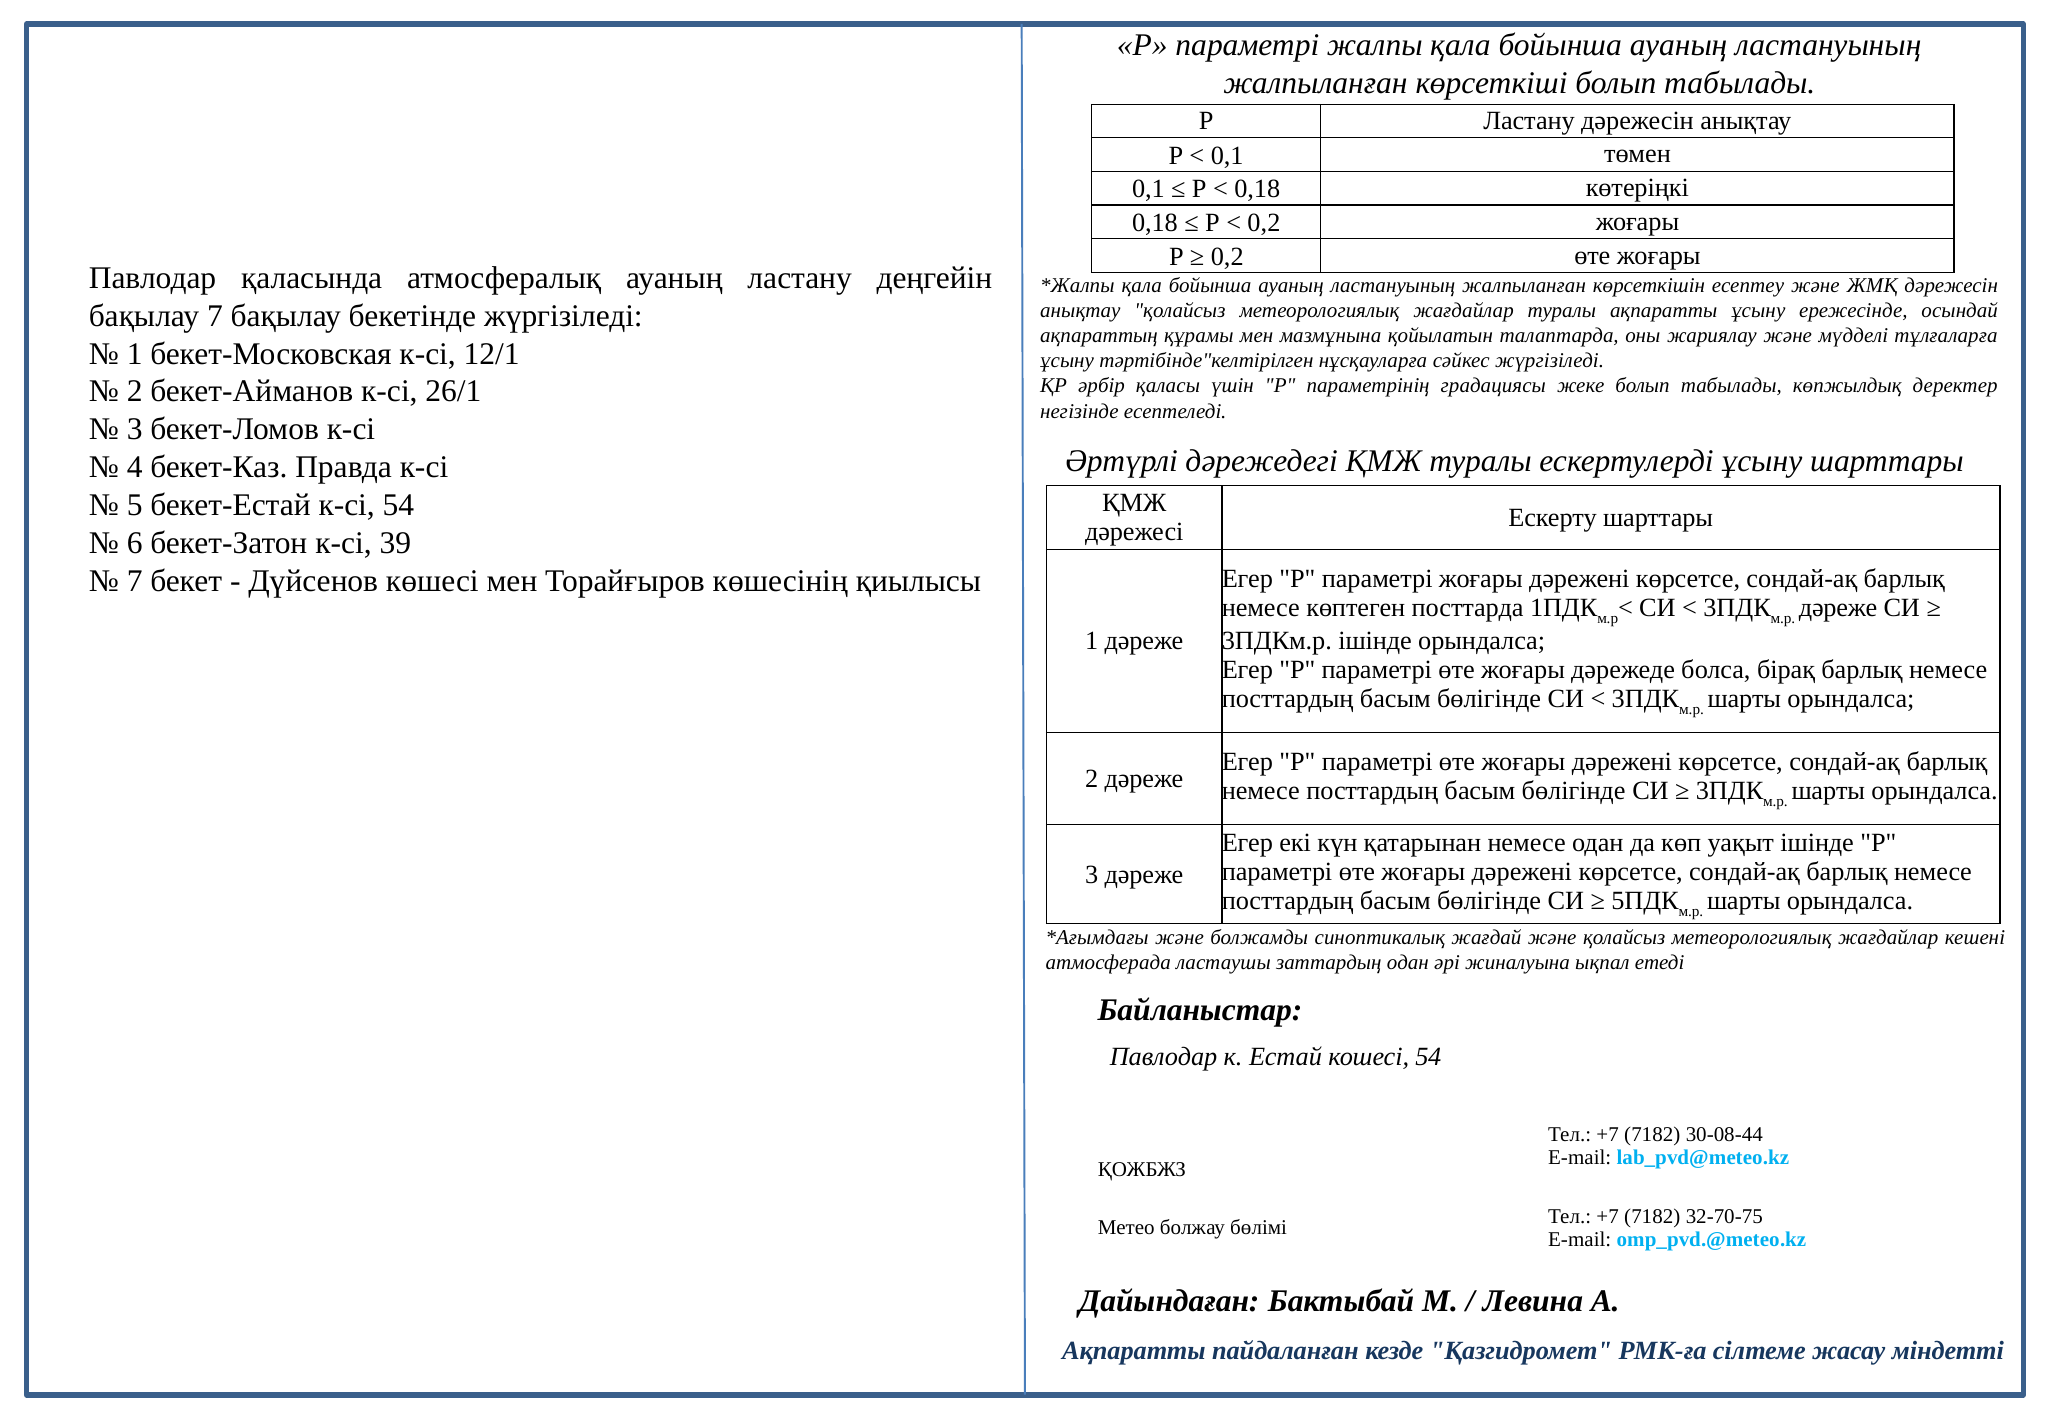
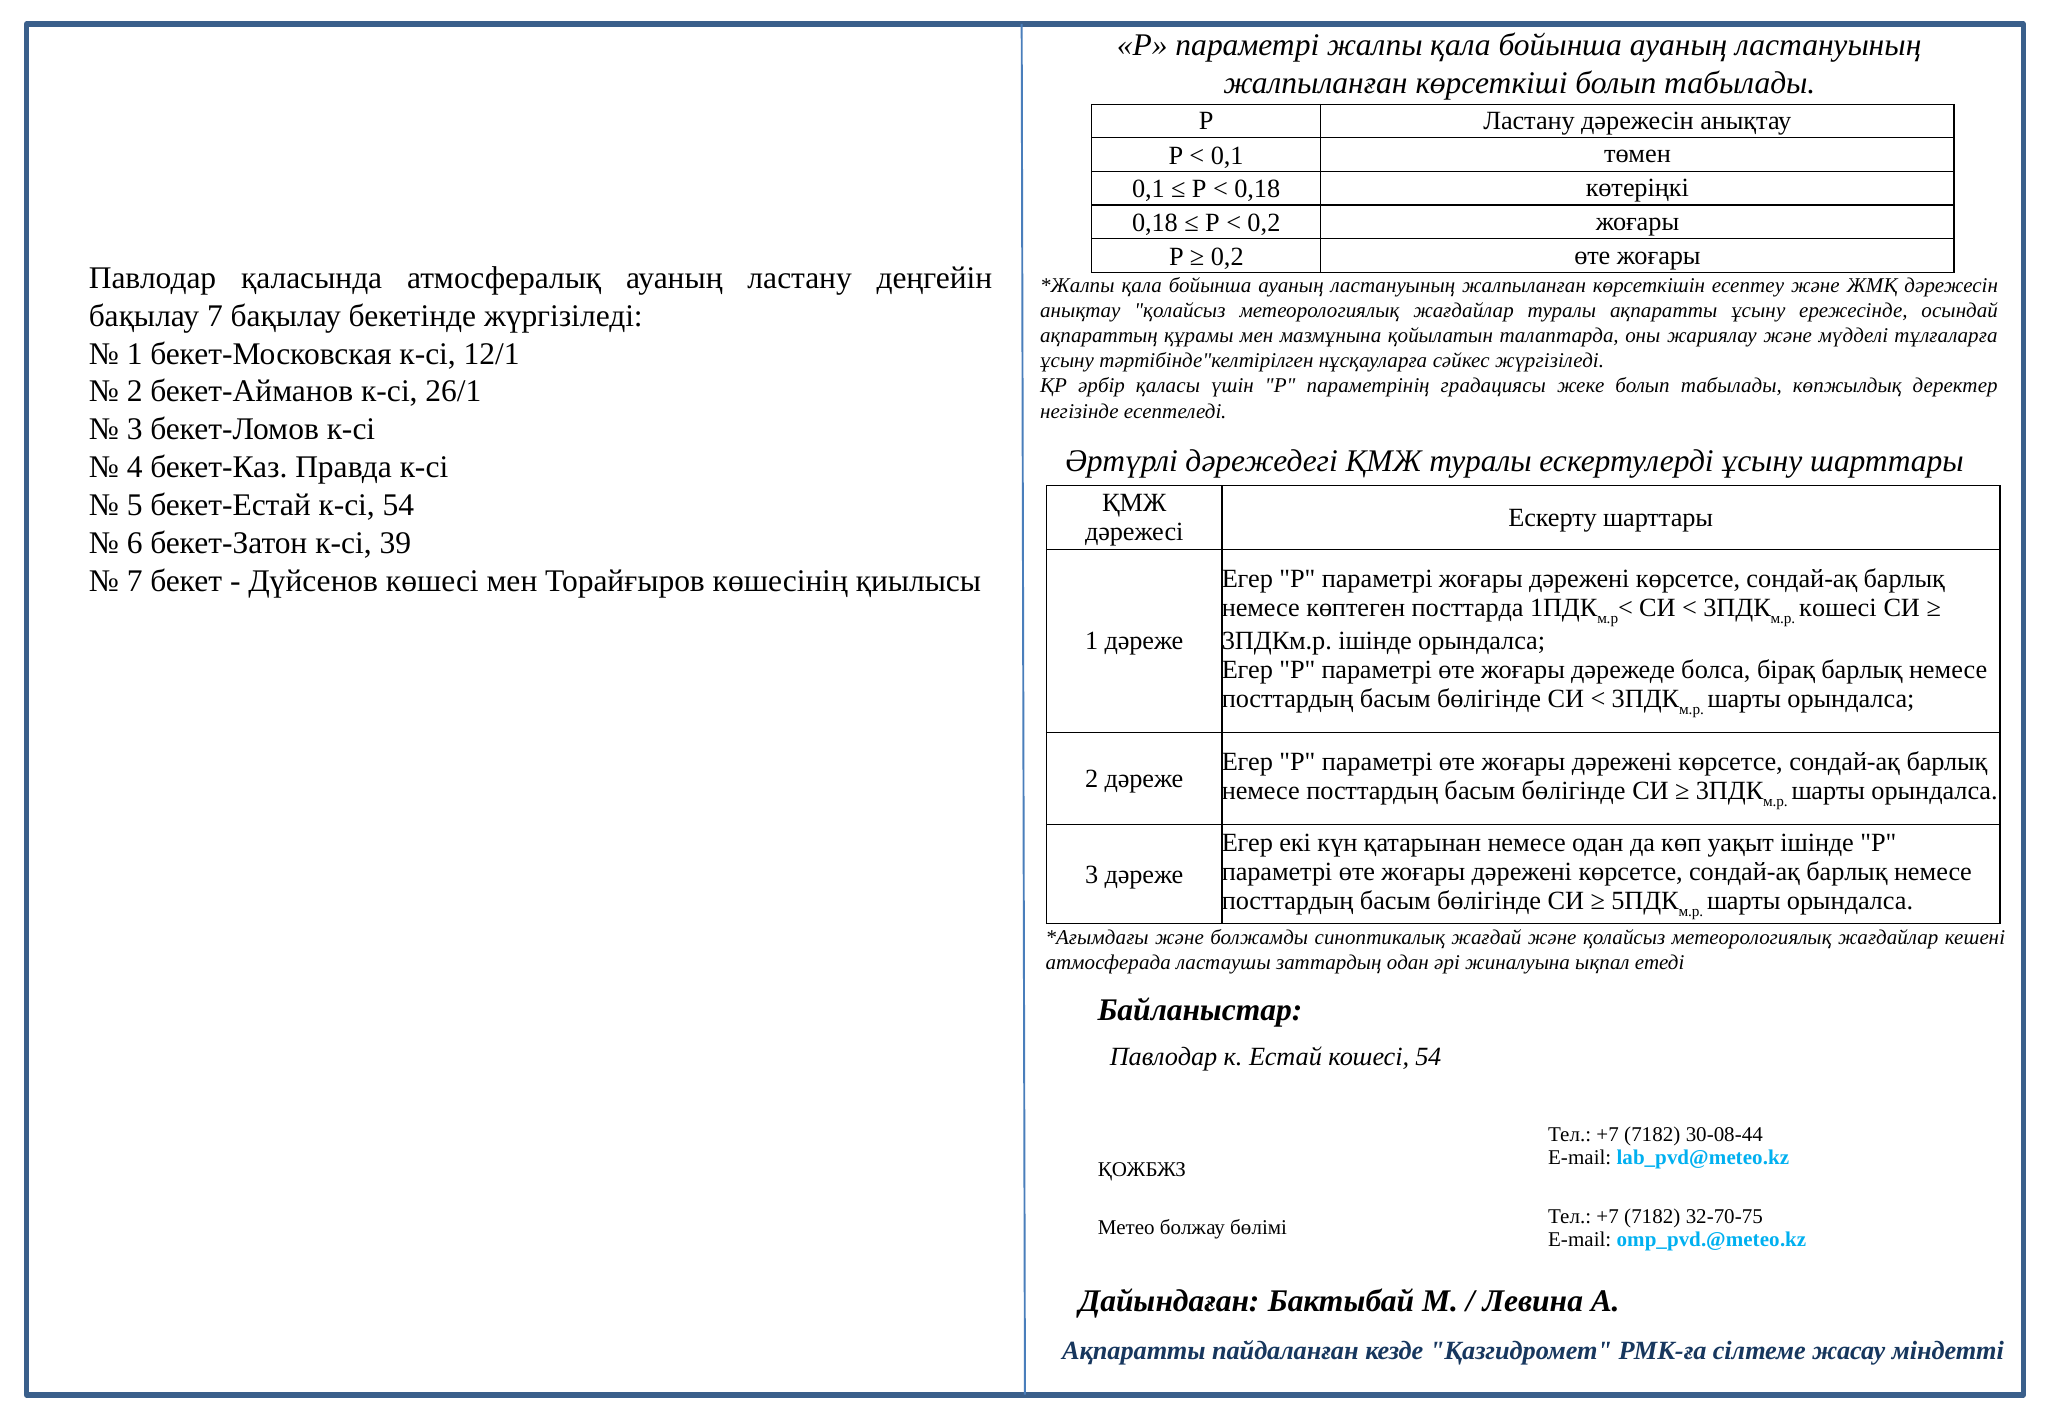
дәреже at (1838, 608): дәреже -> кошесi
